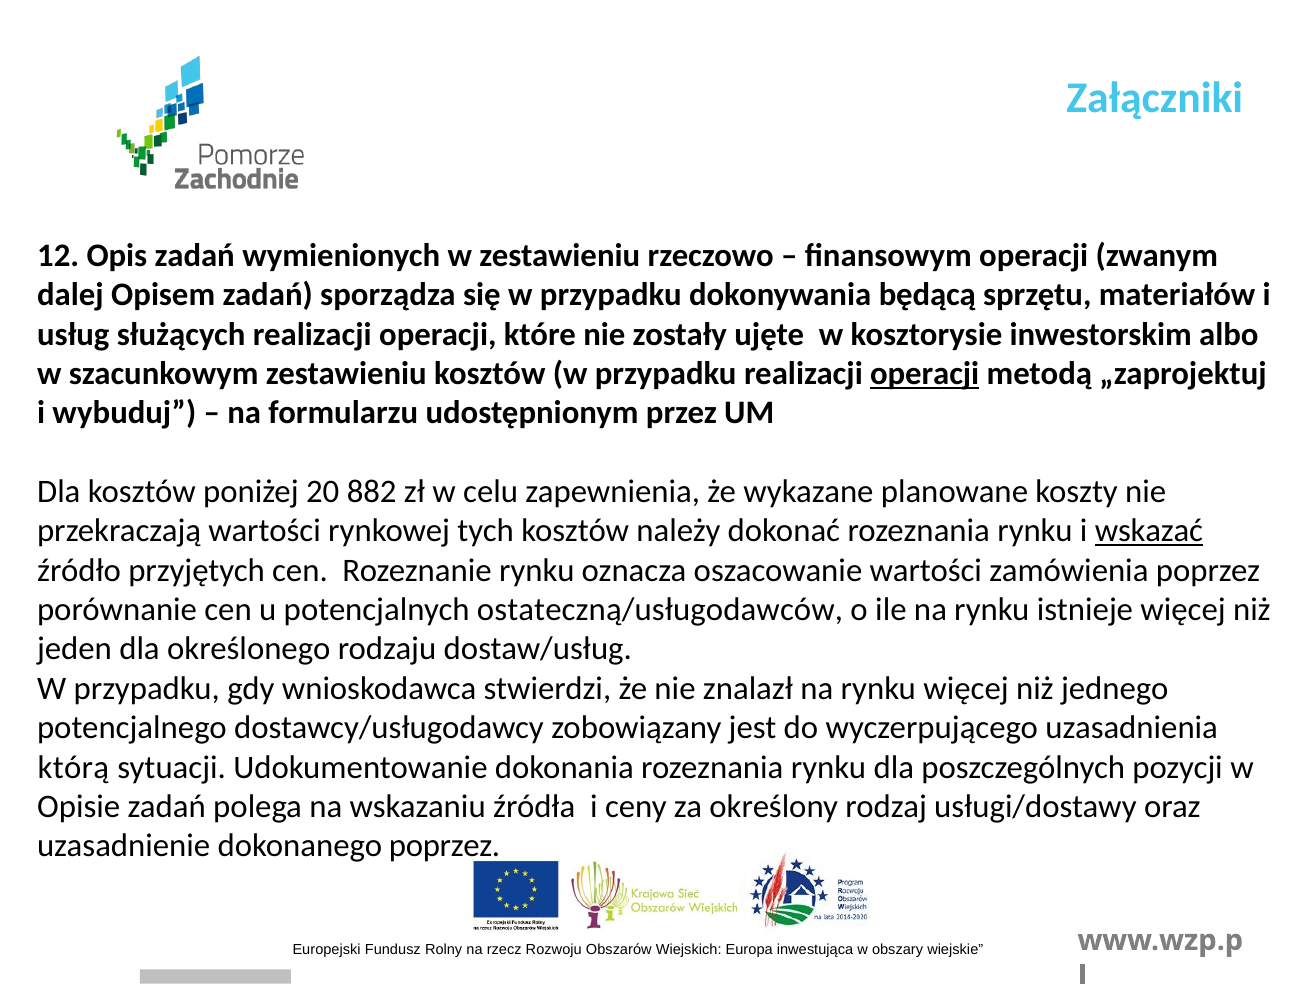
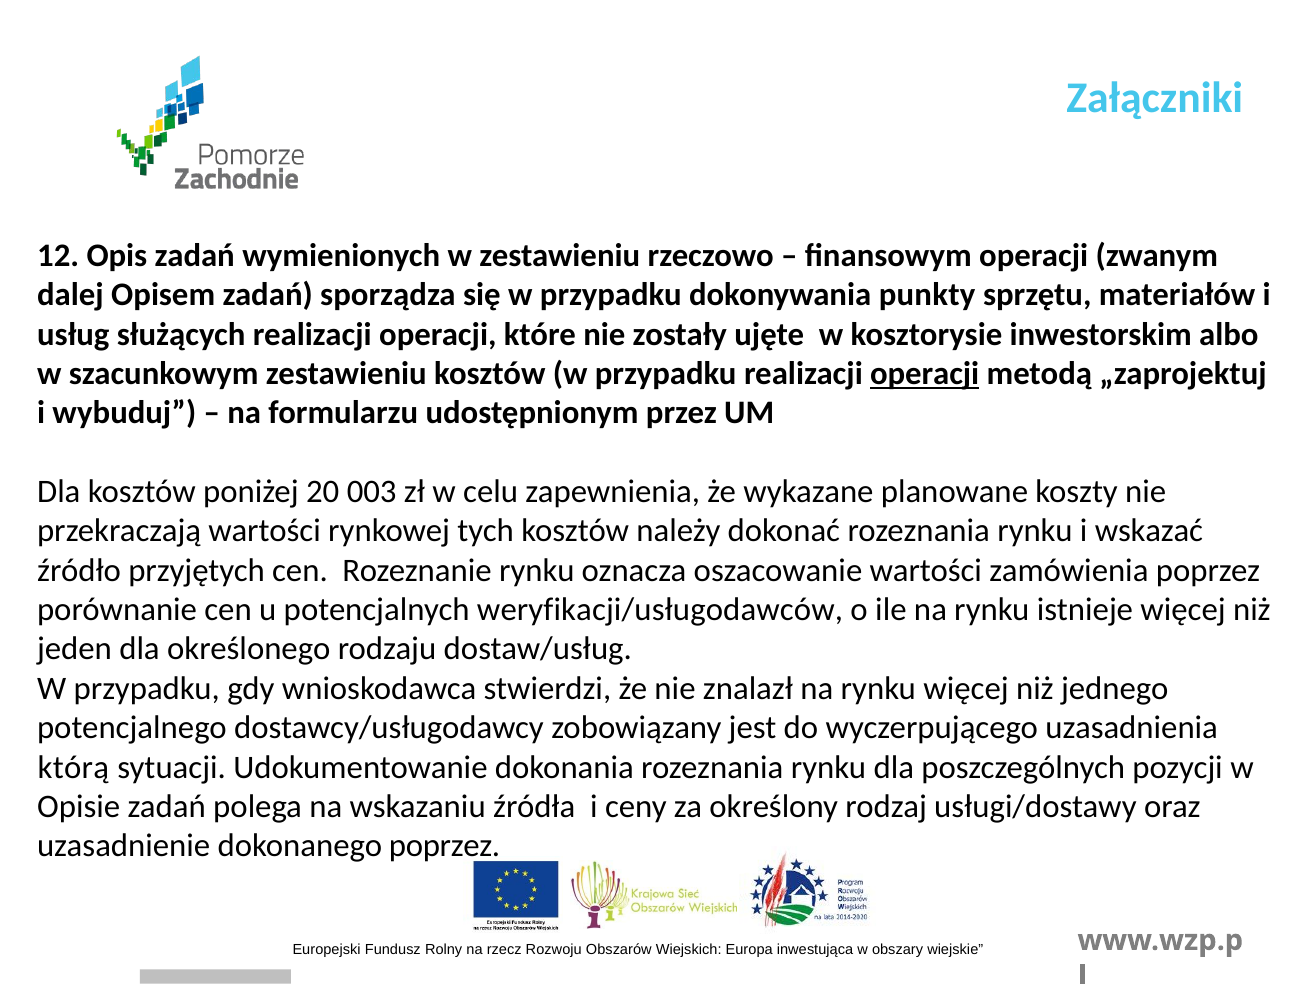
będącą: będącą -> punkty
882: 882 -> 003
wskazać underline: present -> none
ostateczną/usługodawców: ostateczną/usługodawców -> weryfikacji/usługodawców
